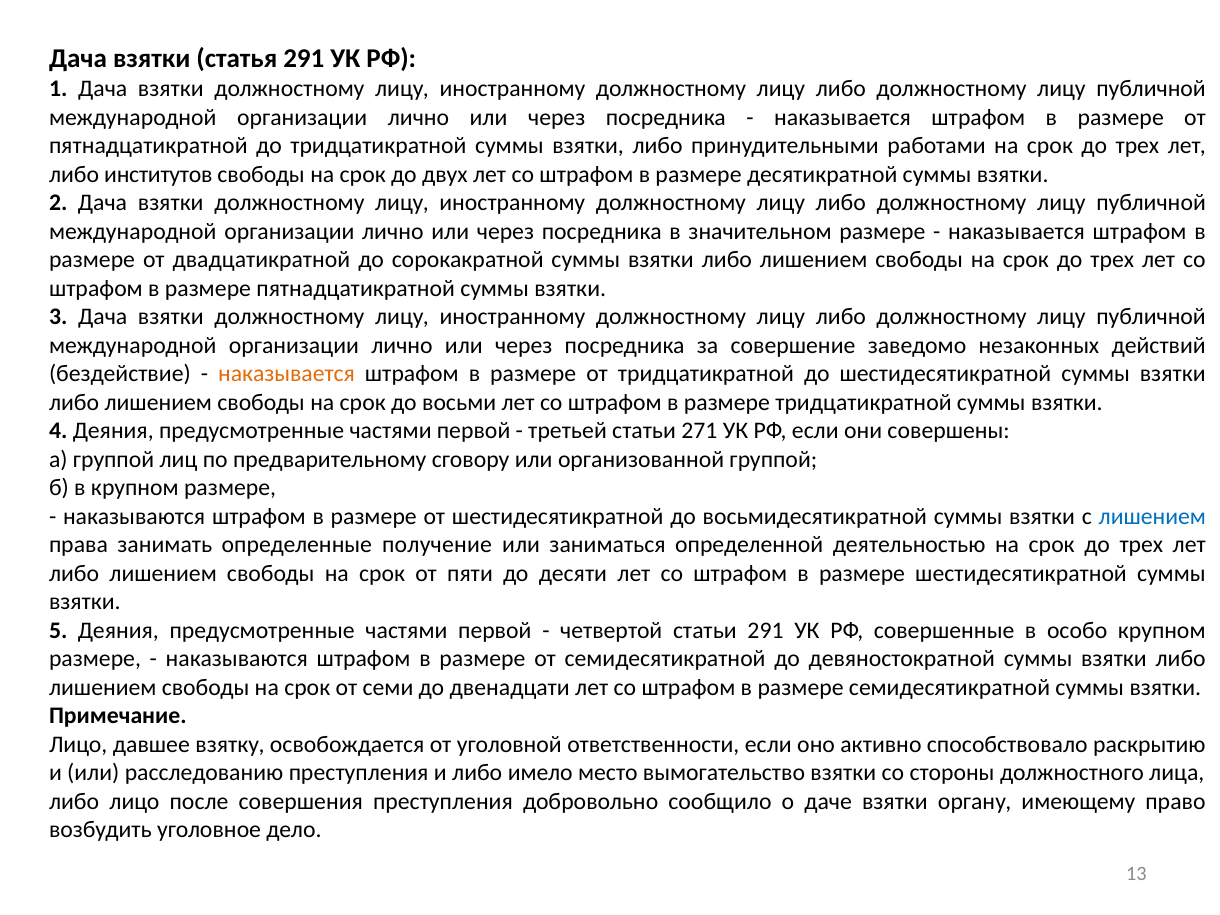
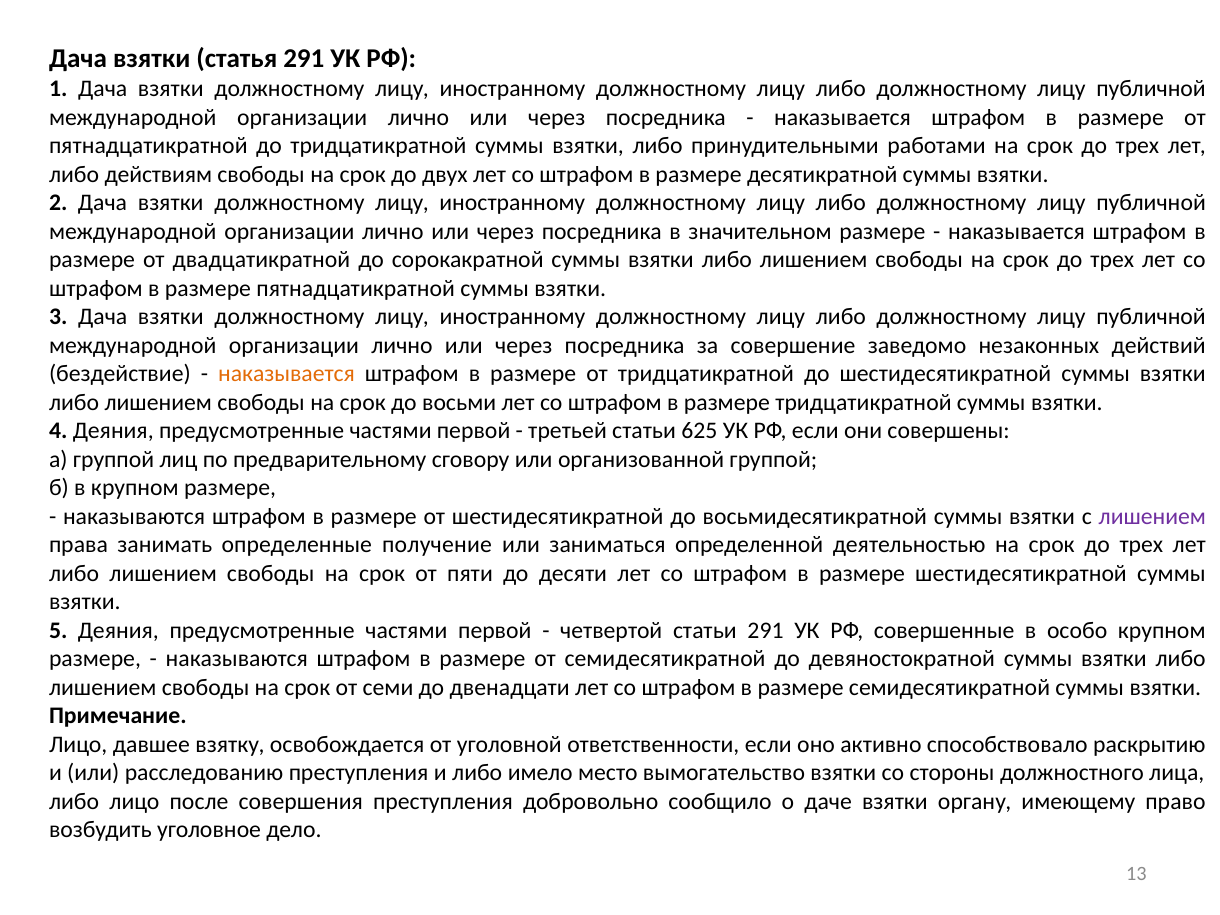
институтов: институтов -> действиям
271: 271 -> 625
лишением at (1152, 516) colour: blue -> purple
